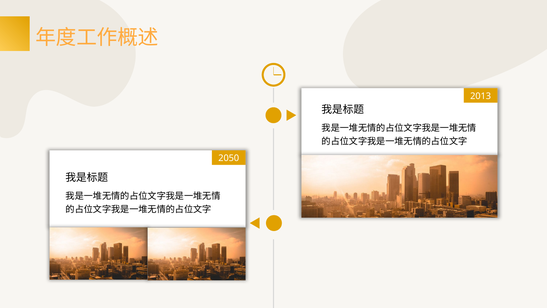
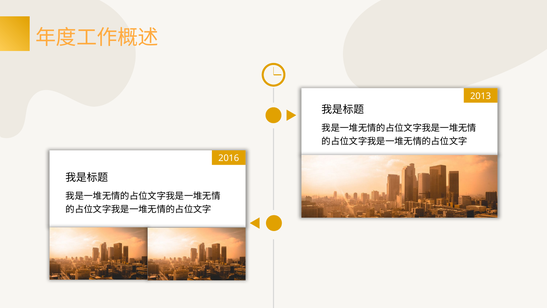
2050: 2050 -> 2016
